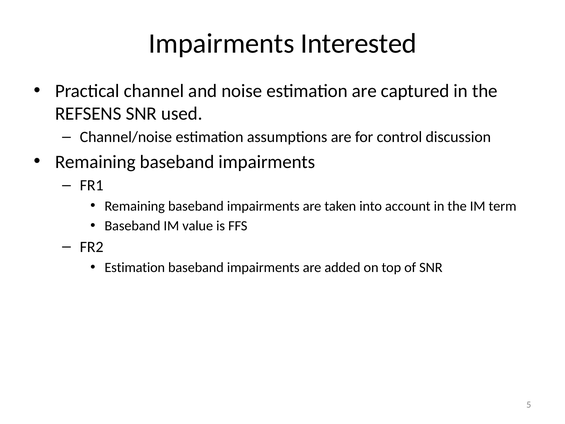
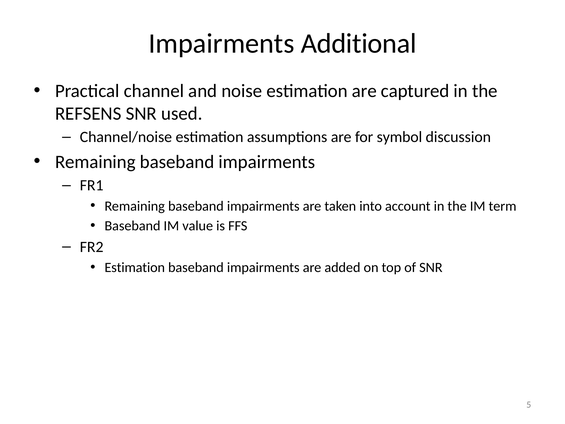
Interested: Interested -> Additional
control: control -> symbol
